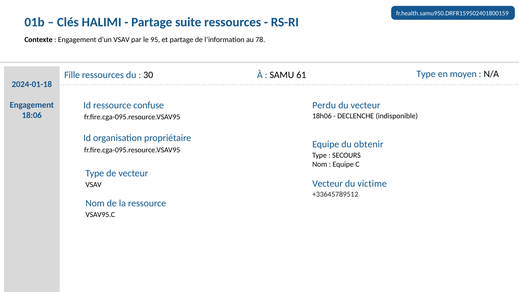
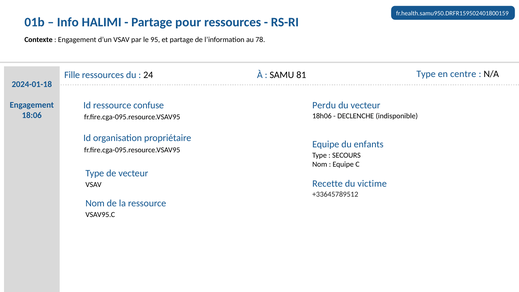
Clés: Clés -> Info
suite: suite -> pour
moyen: moyen -> centre
30: 30 -> 24
61: 61 -> 81
obtenir: obtenir -> enfants
Vecteur at (328, 183): Vecteur -> Recette
